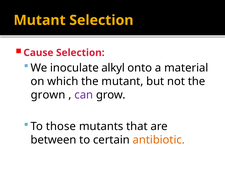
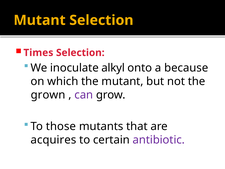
Cause: Cause -> Times
material: material -> because
between: between -> acquires
antibiotic colour: orange -> purple
